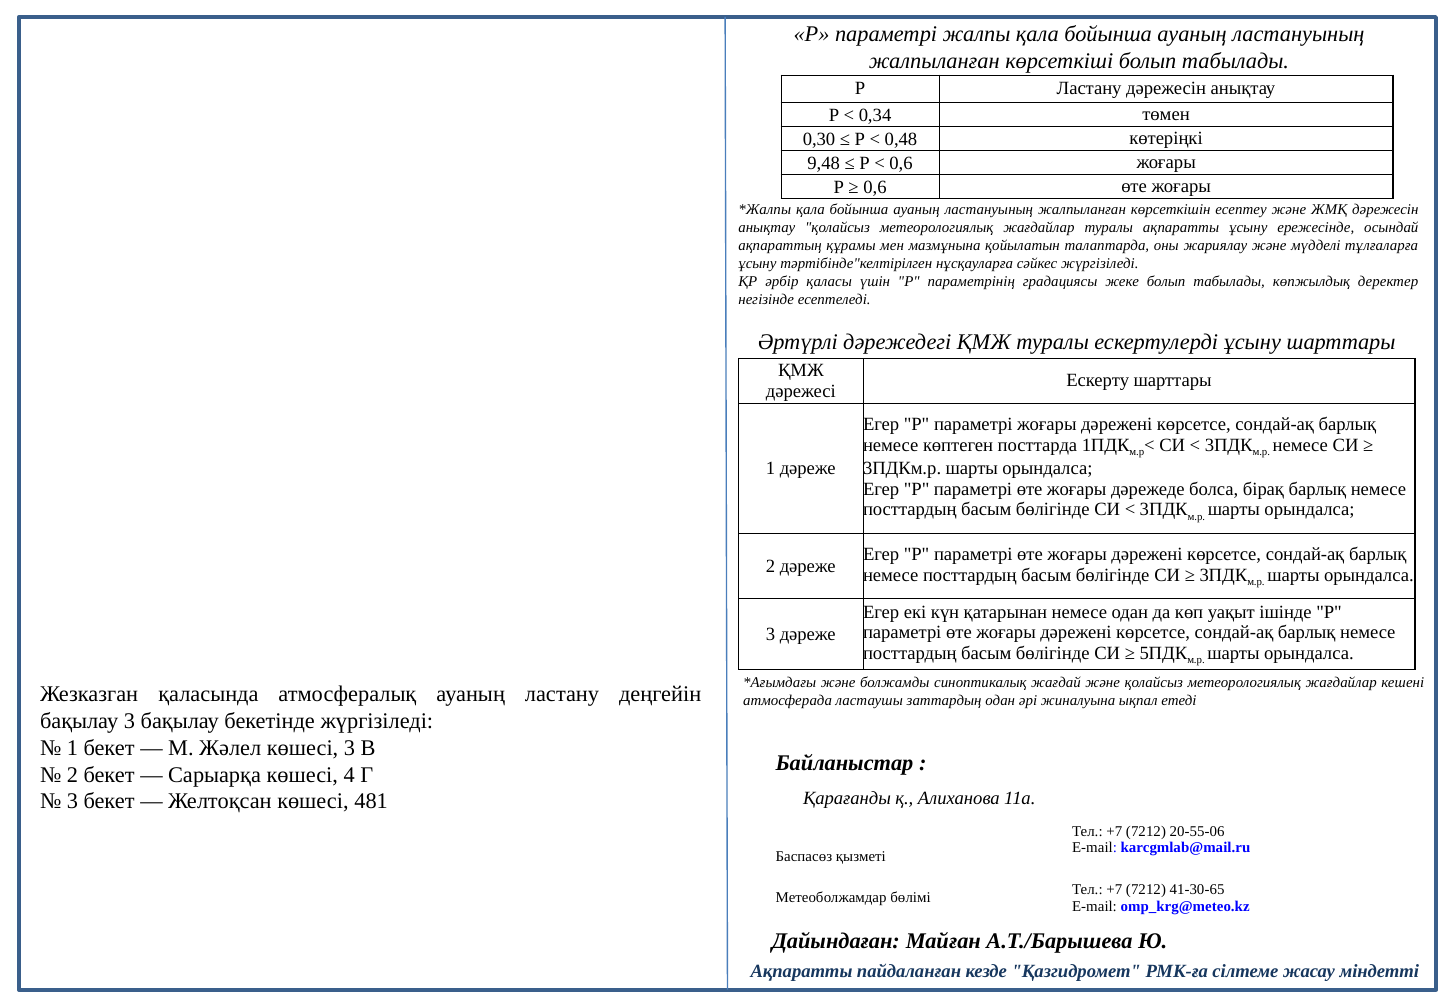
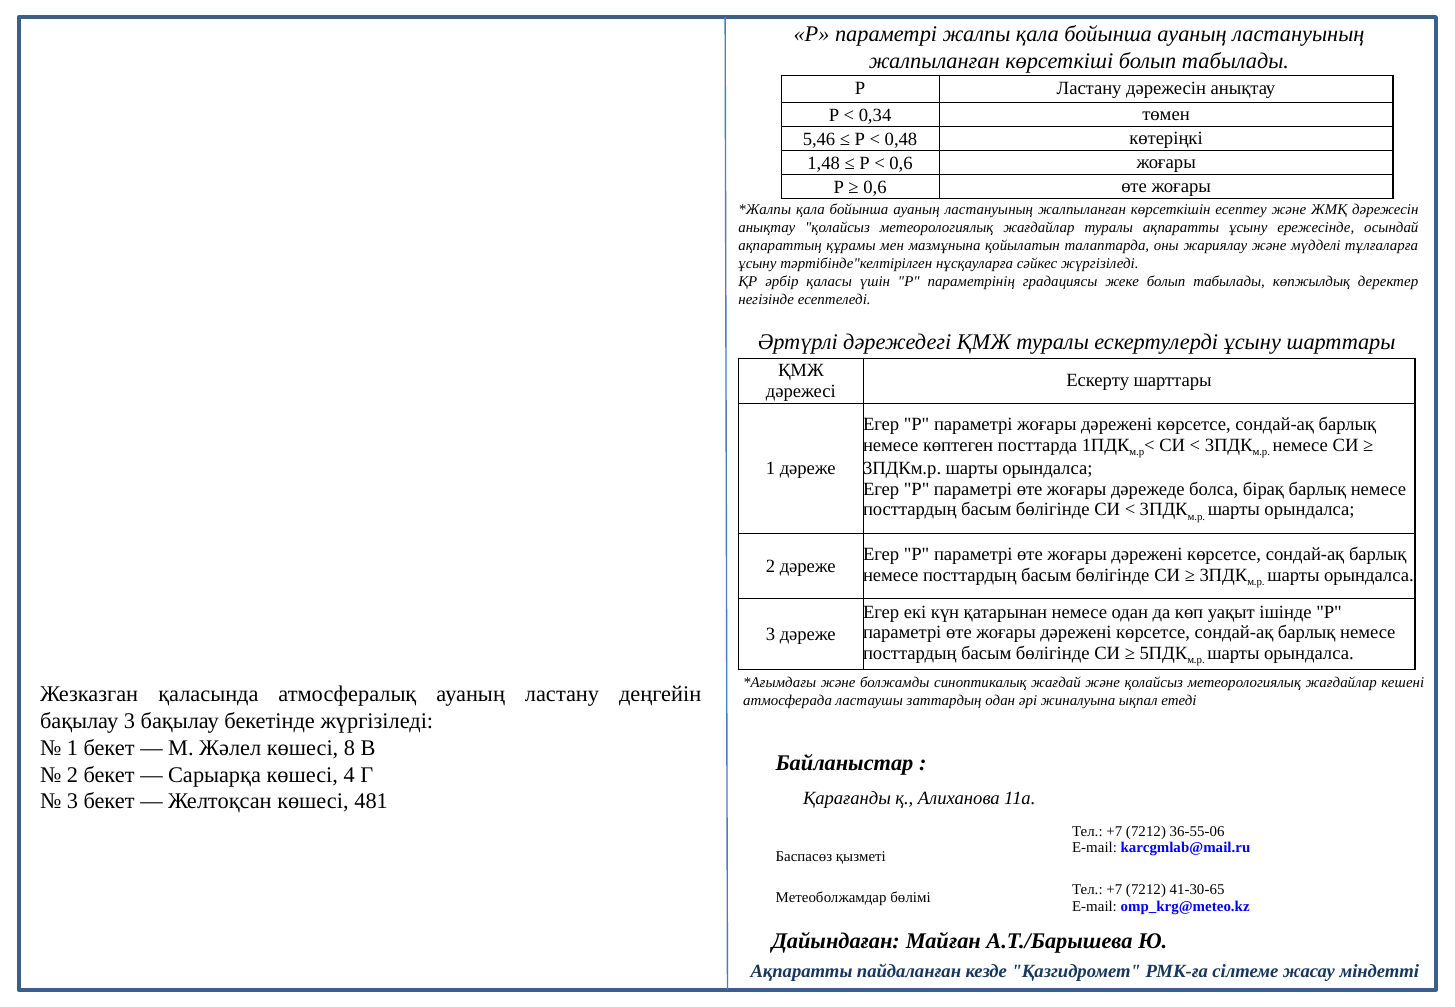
0,30: 0,30 -> 5,46
9,48: 9,48 -> 1,48
көшесі 3: 3 -> 8
20-55-06: 20-55-06 -> 36-55-06
